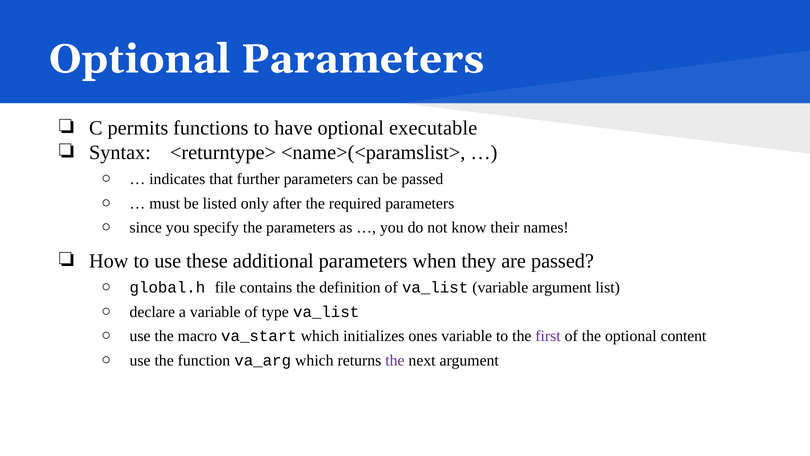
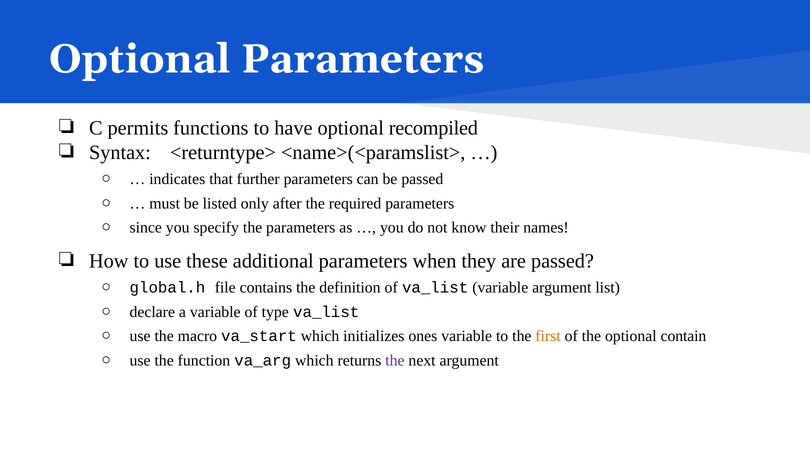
executable: executable -> recompiled
first colour: purple -> orange
content: content -> contain
